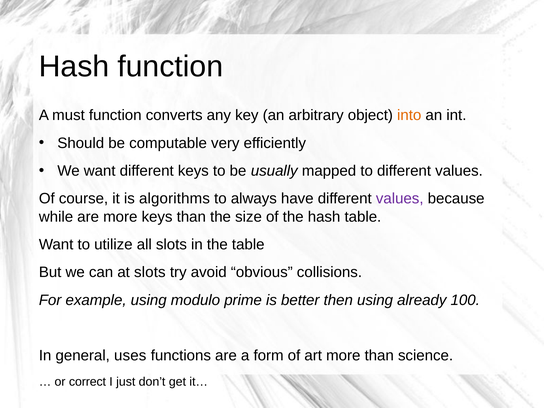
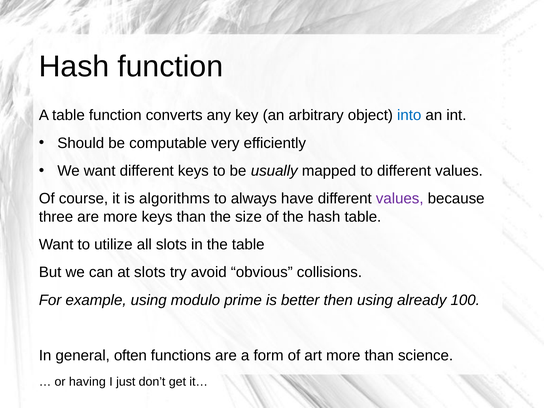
A must: must -> table
into colour: orange -> blue
while: while -> three
uses: uses -> often
correct: correct -> having
